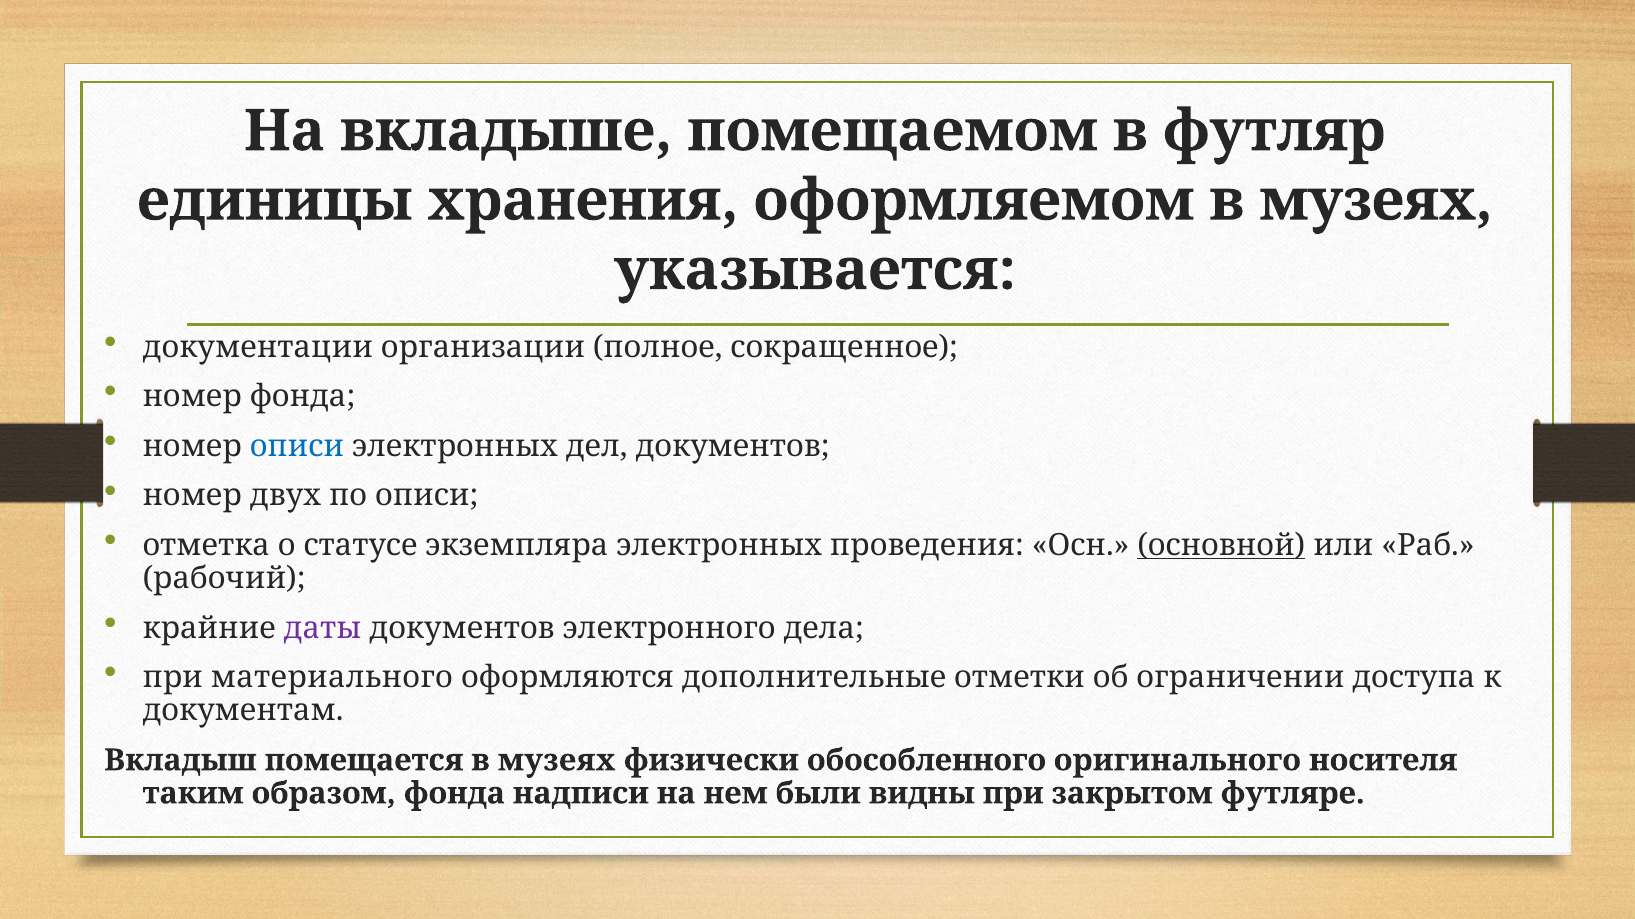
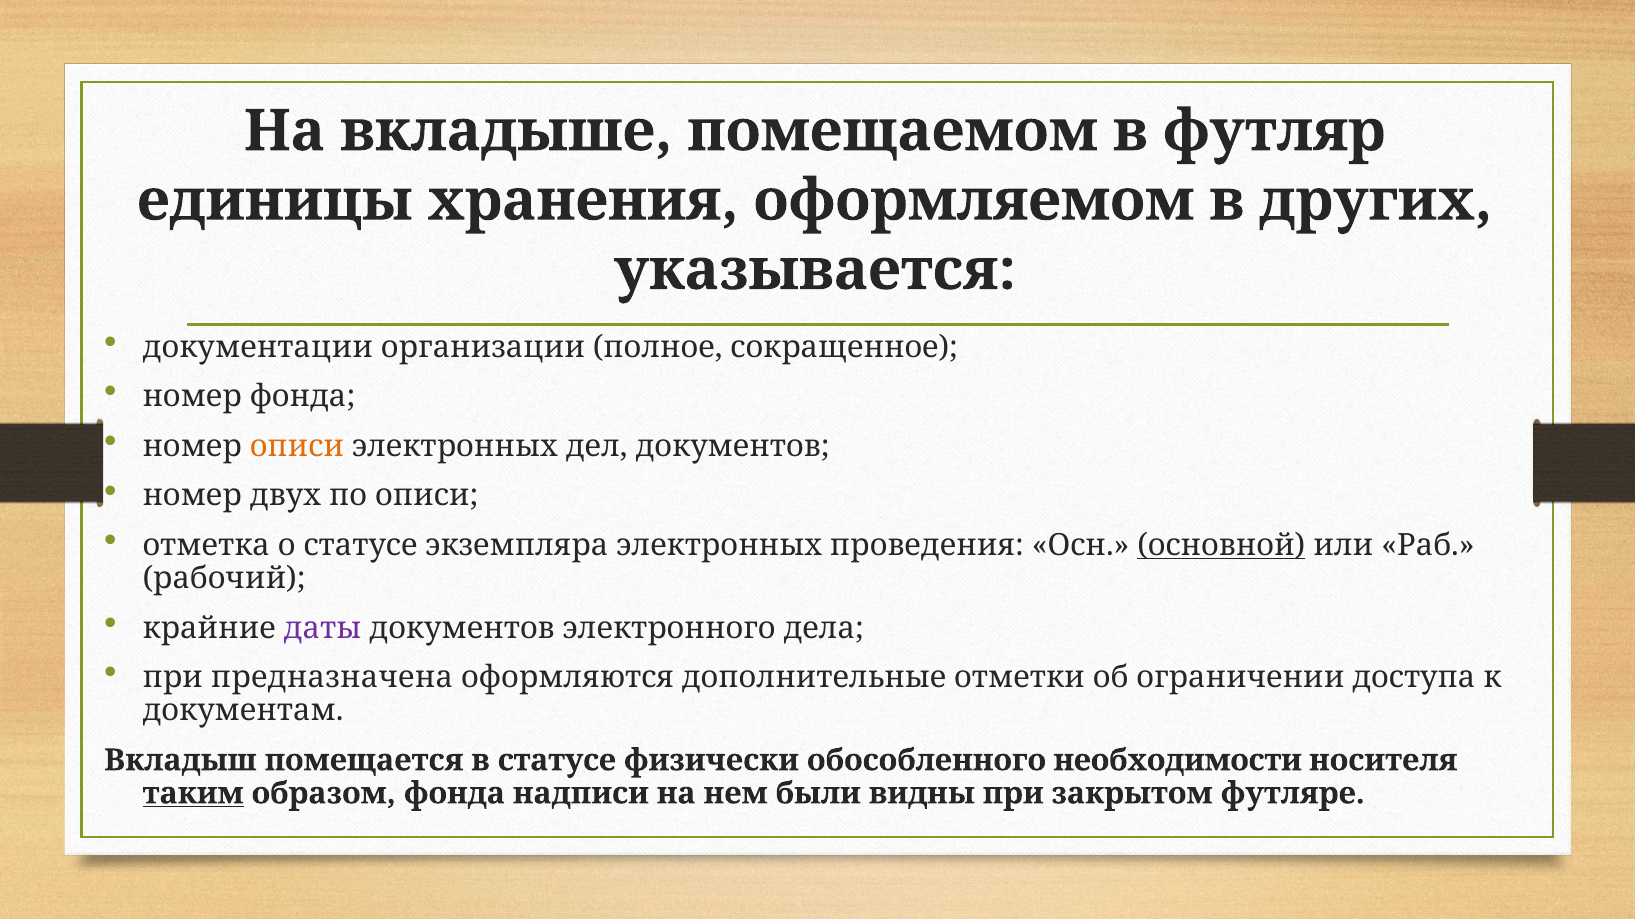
оформляемом в музеях: музеях -> других
описи at (297, 446) colour: blue -> orange
материального: материального -> предназначена
помещается в музеях: музеях -> статусе
оригинального: оригинального -> необходимости
таким underline: none -> present
